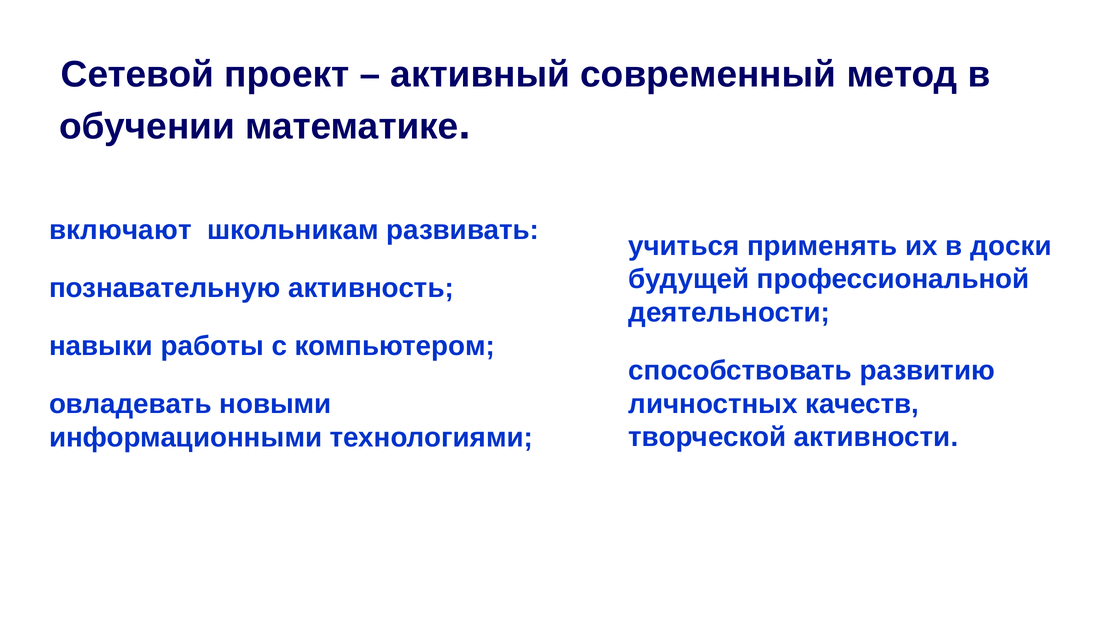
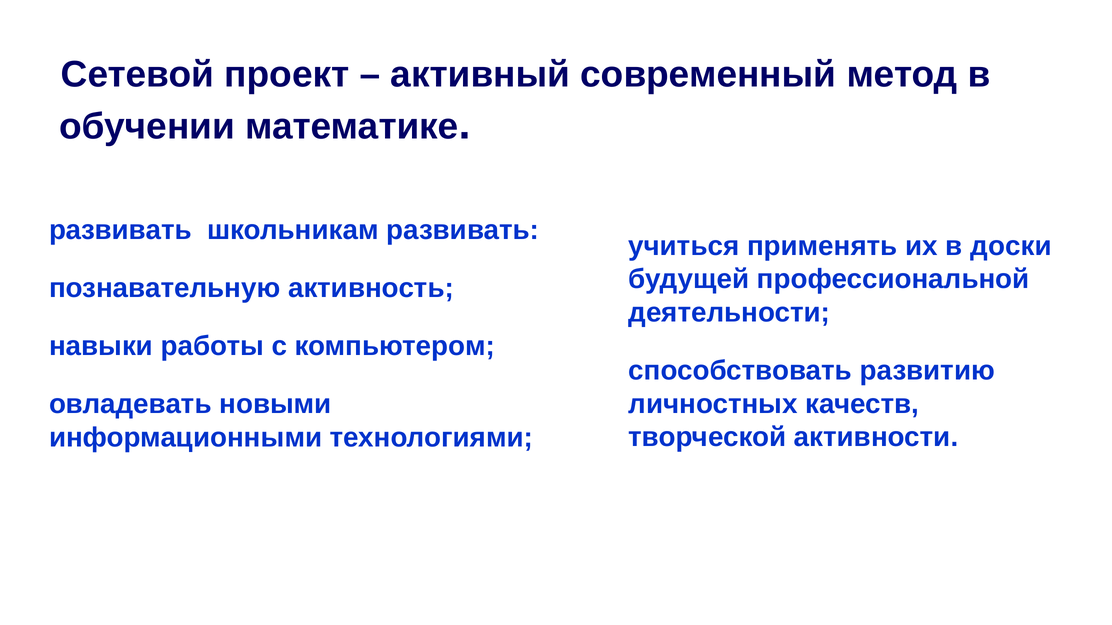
включают at (120, 230): включают -> развивать
